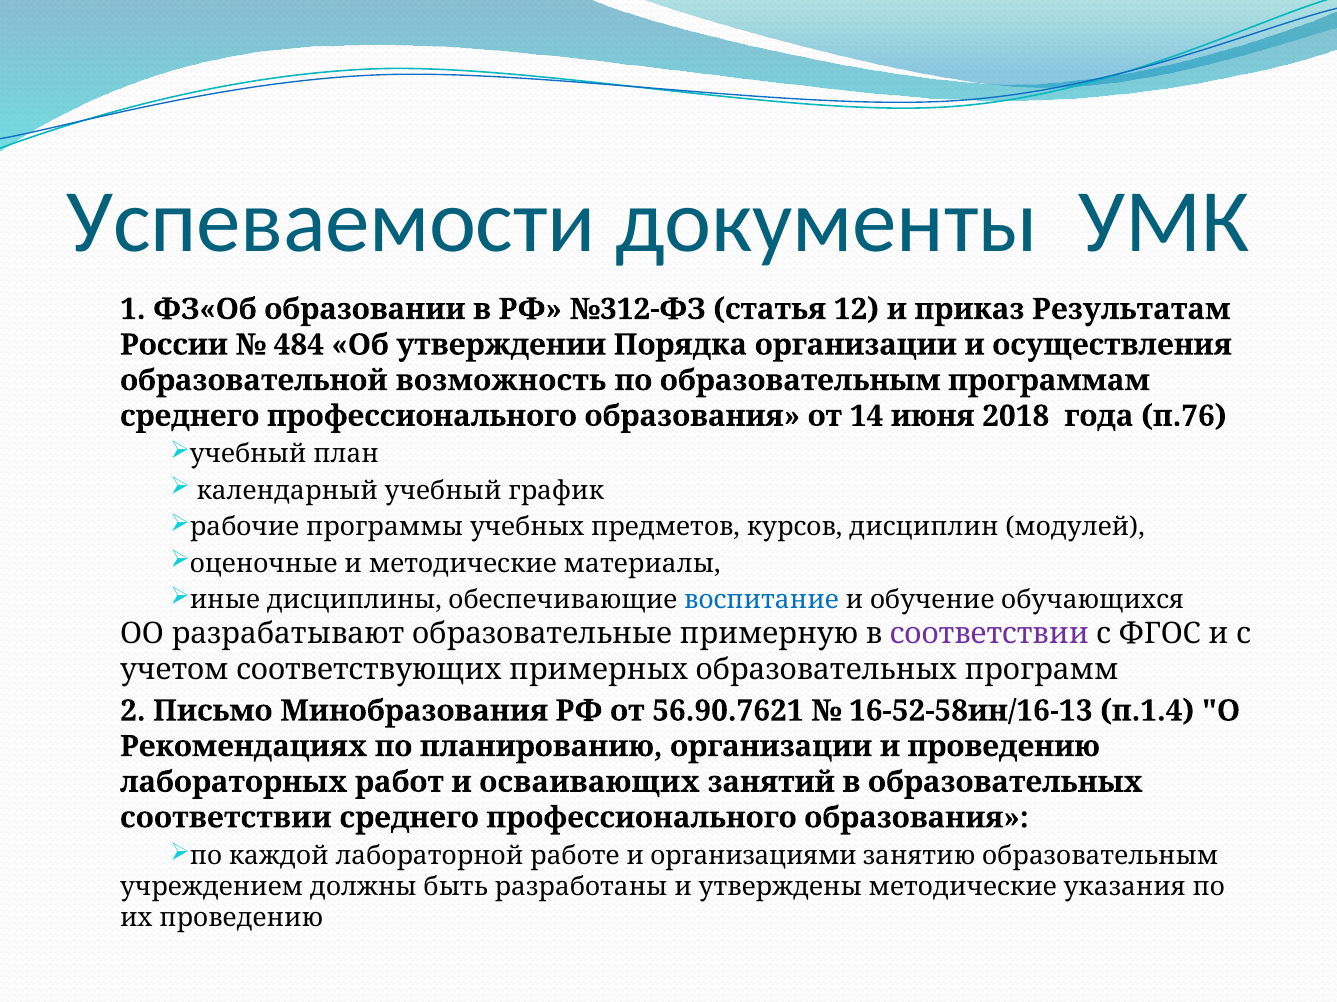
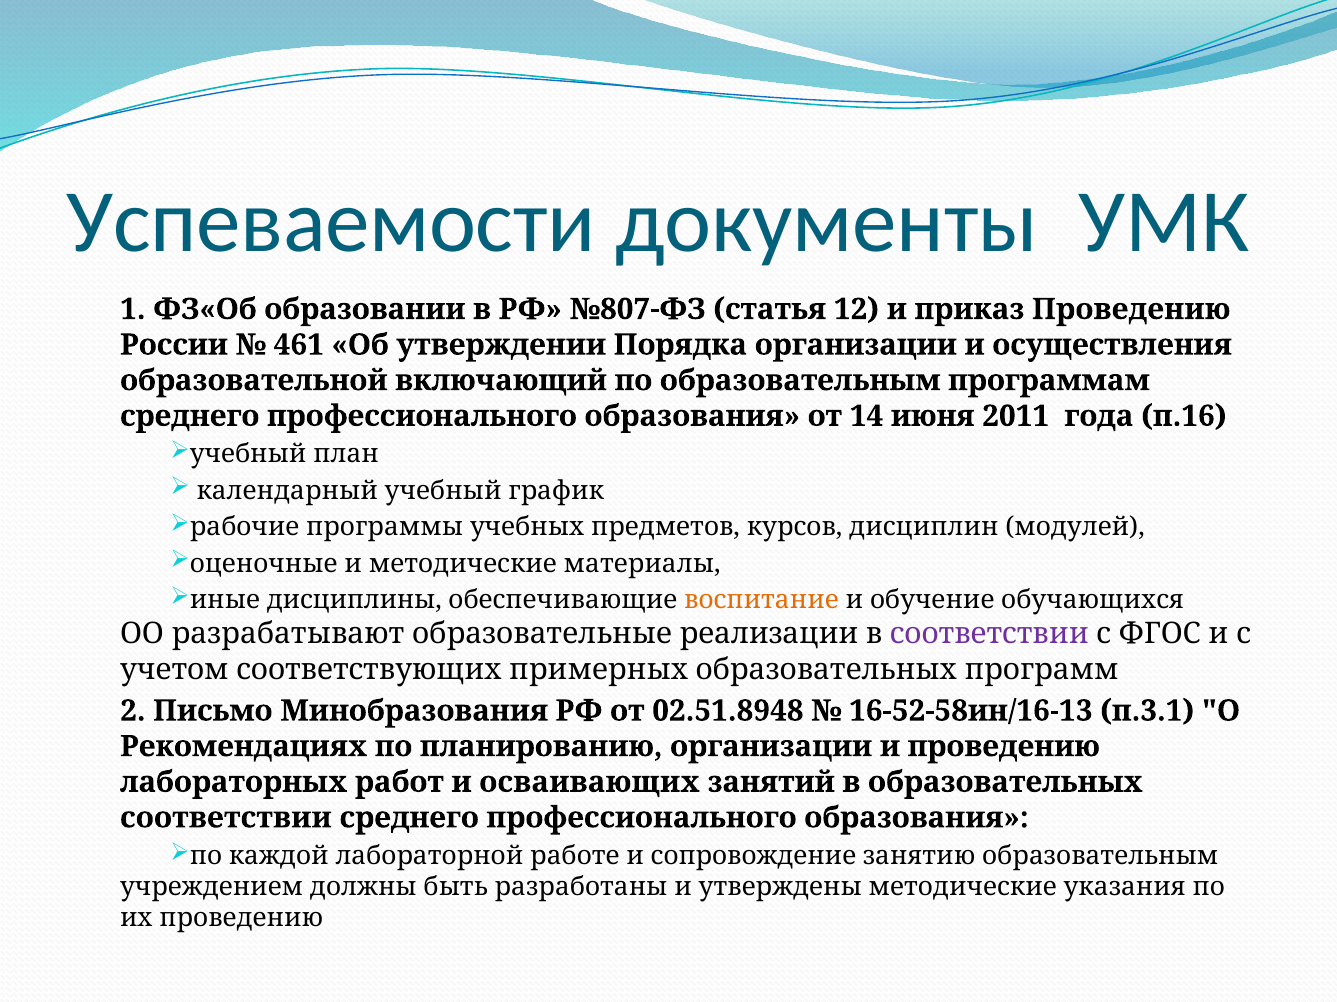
№312-ФЗ: №312-ФЗ -> №807-ФЗ
приказ Результатам: Результатам -> Проведению
484: 484 -> 461
возможность: возможность -> включающий
2018: 2018 -> 2011
п.76: п.76 -> п.16
воспитание colour: blue -> orange
примерную: примерную -> реализации
56.90.7621: 56.90.7621 -> 02.51.8948
п.1.4: п.1.4 -> п.3.1
организациями: организациями -> сопровождение
